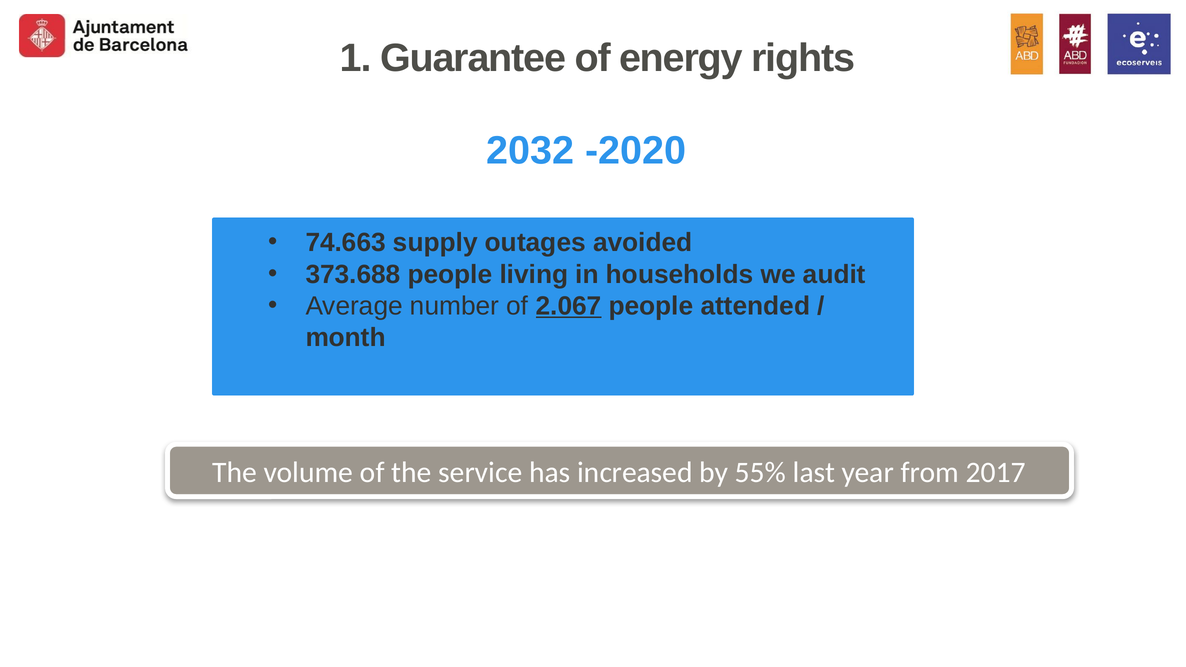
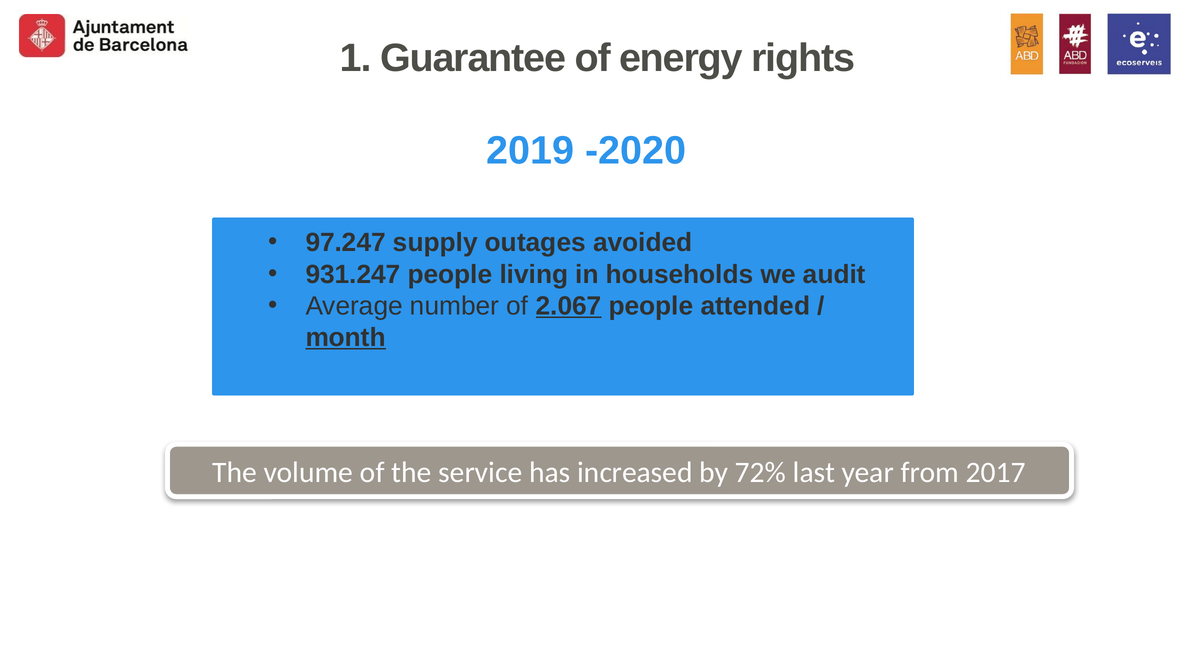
2032: 2032 -> 2019
74.663: 74.663 -> 97.247
373.688: 373.688 -> 931.247
month underline: none -> present
55%: 55% -> 72%
